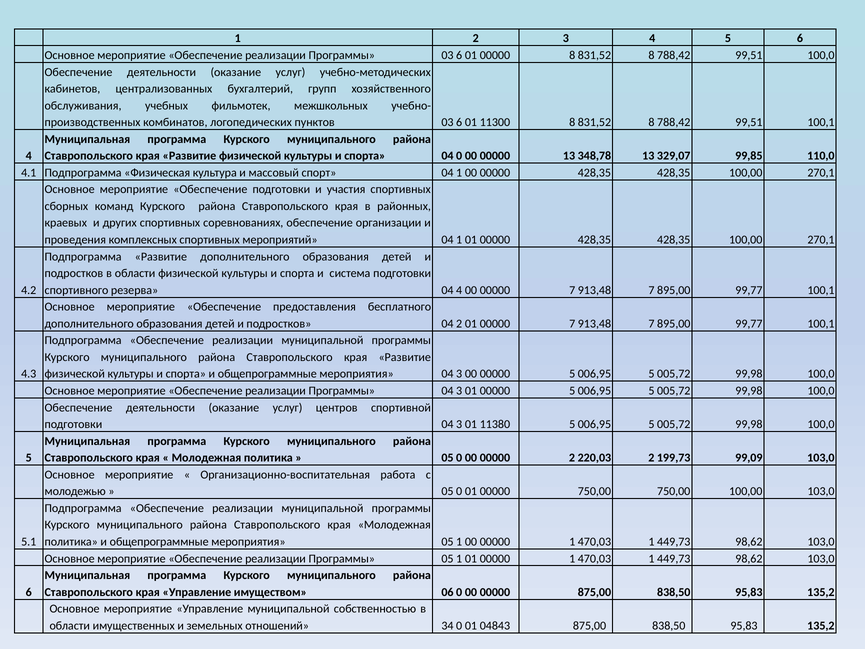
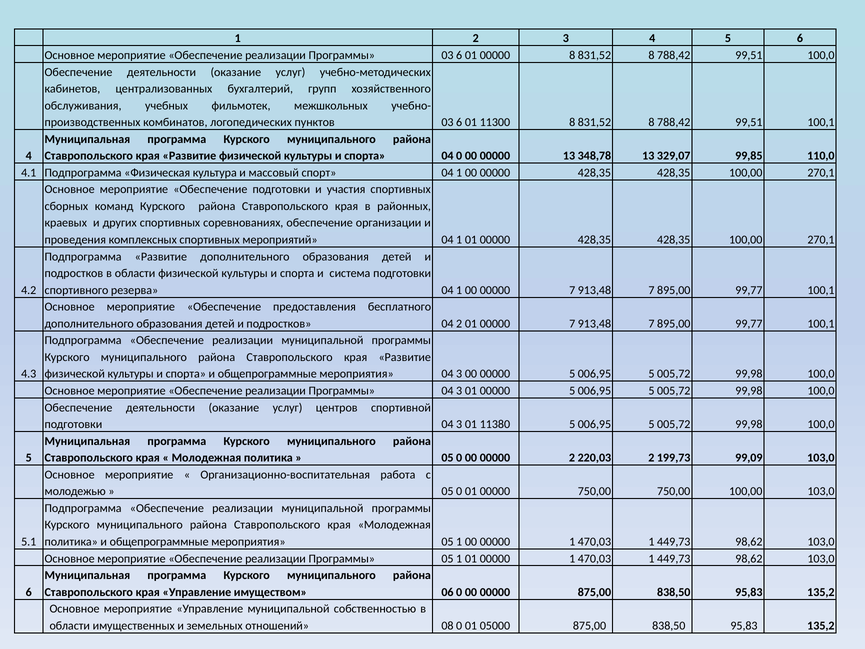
резерва 04 4: 4 -> 1
34: 34 -> 08
04843: 04843 -> 05000
